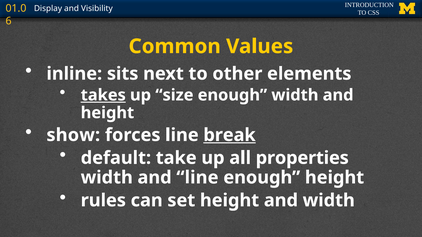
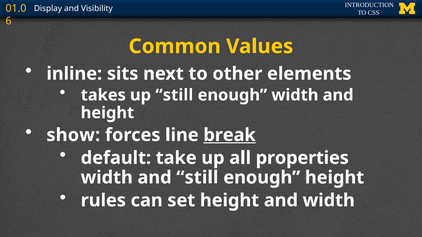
takes underline: present -> none
up size: size -> still
and line: line -> still
